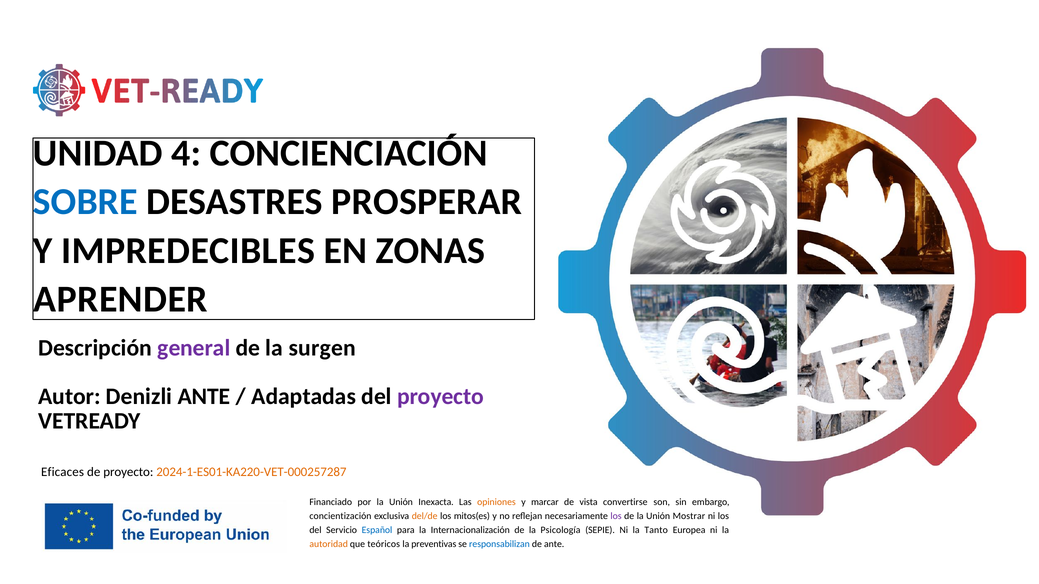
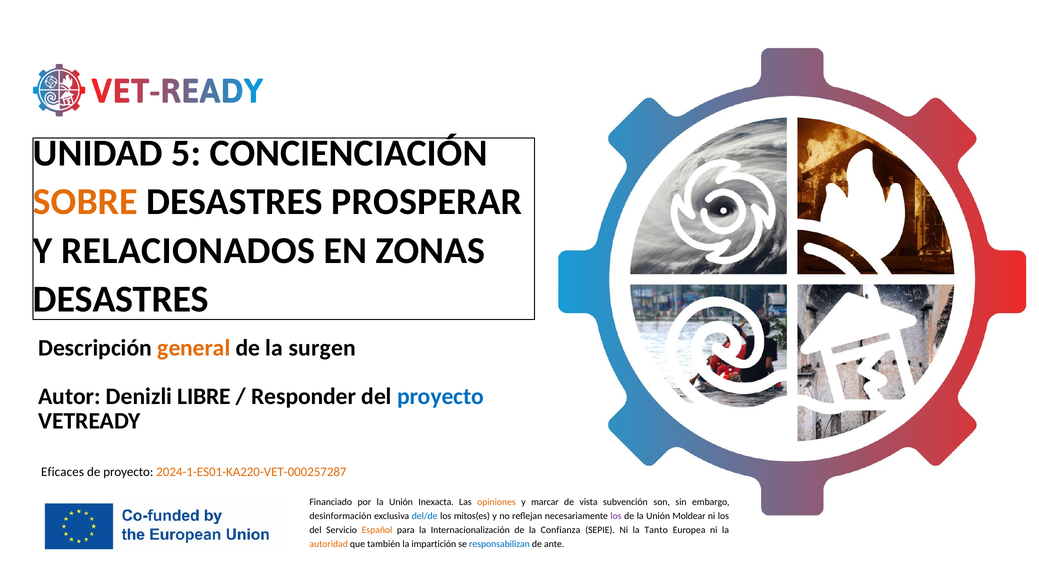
4: 4 -> 5
SOBRE colour: blue -> orange
IMPREDECIBLES: IMPREDECIBLES -> RELACIONADOS
APRENDER at (121, 300): APRENDER -> DESASTRES
general colour: purple -> orange
Denizli ANTE: ANTE -> LIBRE
Adaptadas: Adaptadas -> Responder
proyecto at (440, 397) colour: purple -> blue
convertirse: convertirse -> subvención
concientización: concientización -> desinformación
del/de colour: orange -> blue
Mostrar: Mostrar -> Moldear
Español colour: blue -> orange
Psicología: Psicología -> Confianza
teóricos: teóricos -> también
preventivas: preventivas -> impartición
